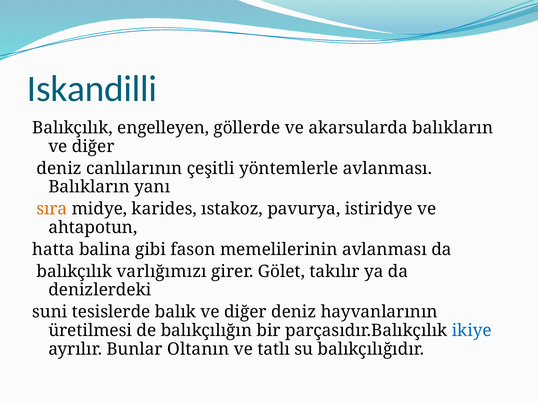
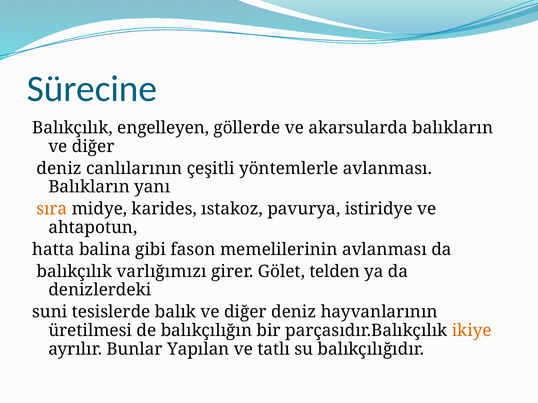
Iskandilli: Iskandilli -> Sürecine
takılır: takılır -> telden
ikiye colour: blue -> orange
Oltanın: Oltanın -> Yapılan
